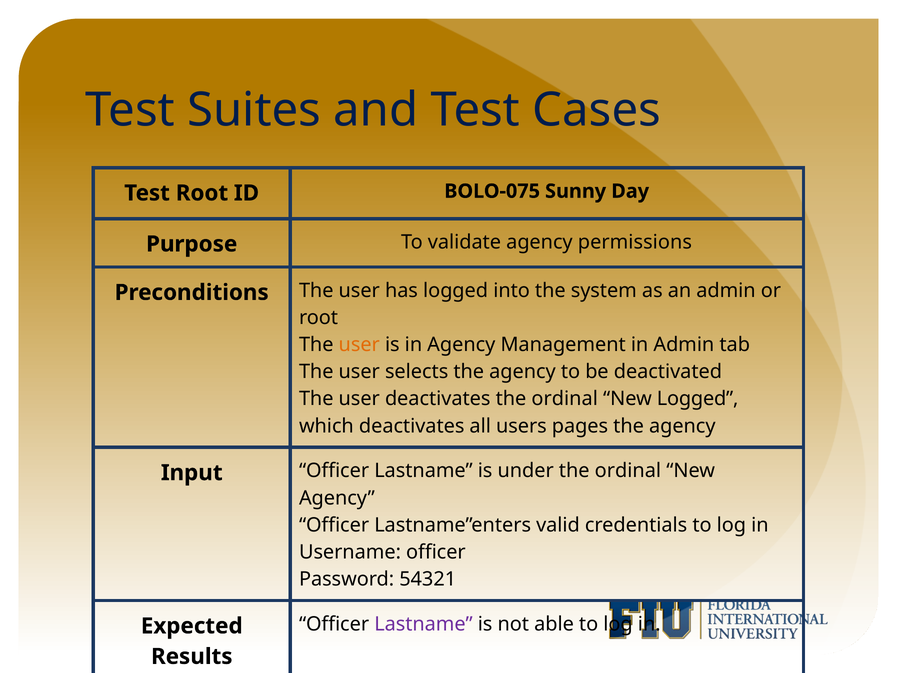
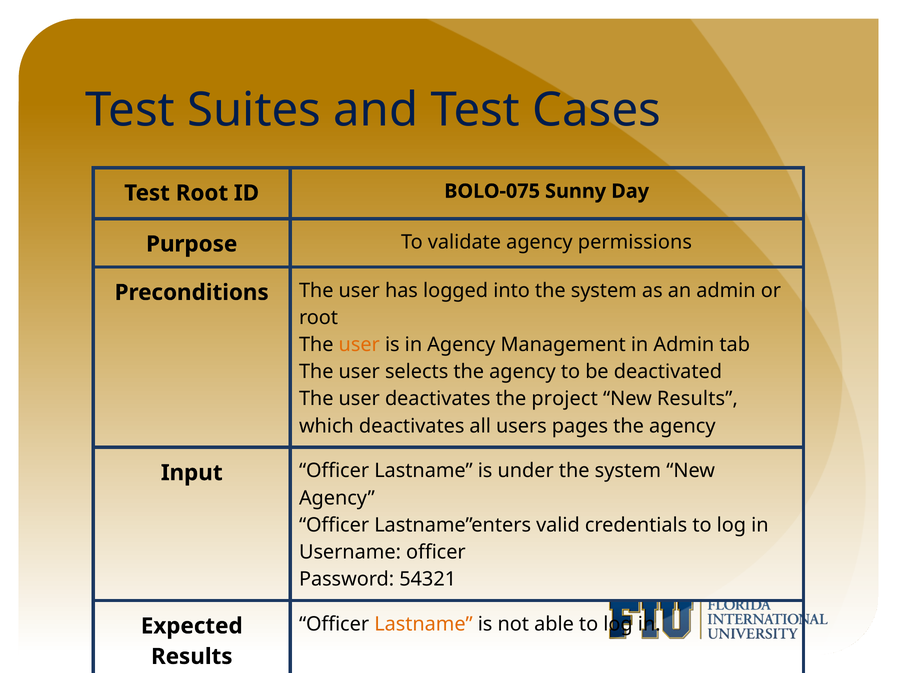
deactivates the ordinal: ordinal -> project
New Logged: Logged -> Results
under the ordinal: ordinal -> system
Lastname at (424, 624) colour: purple -> orange
